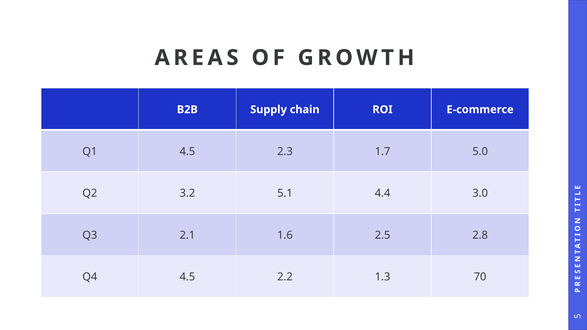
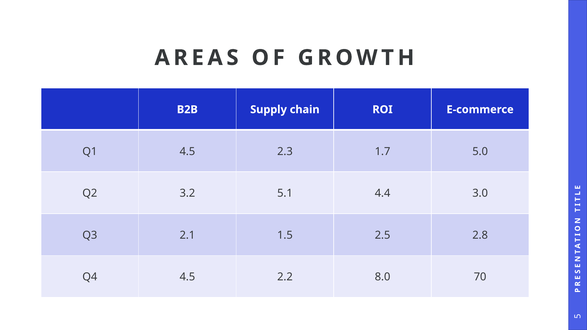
1.6: 1.6 -> 1.5
1.3: 1.3 -> 8.0
